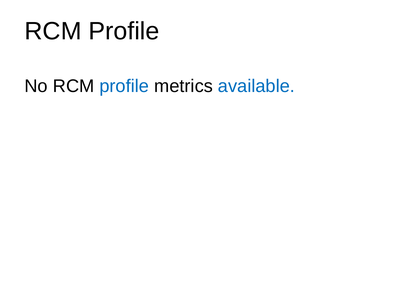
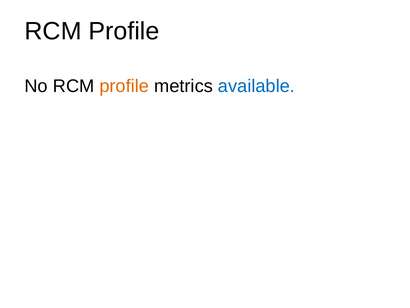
profile at (124, 86) colour: blue -> orange
